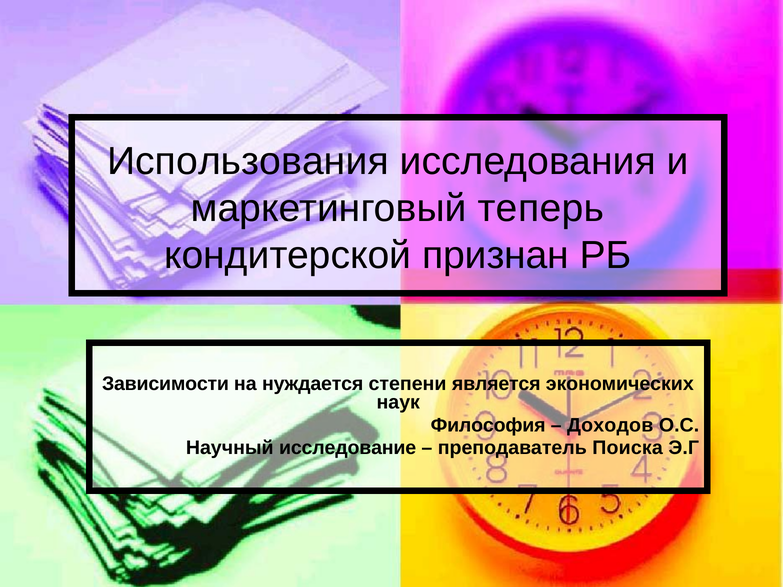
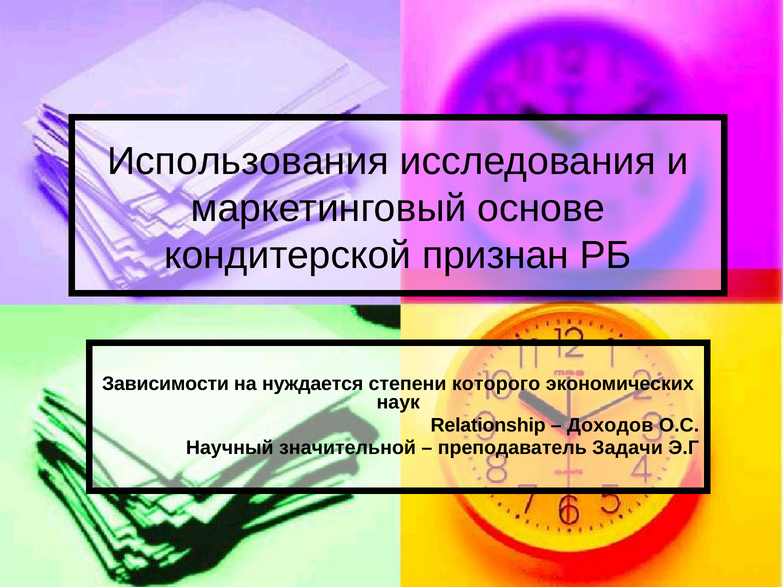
теперь: теперь -> основе
является: является -> которого
Философия: Философия -> Relationship
исследование: исследование -> значительной
Поиска: Поиска -> Задачи
